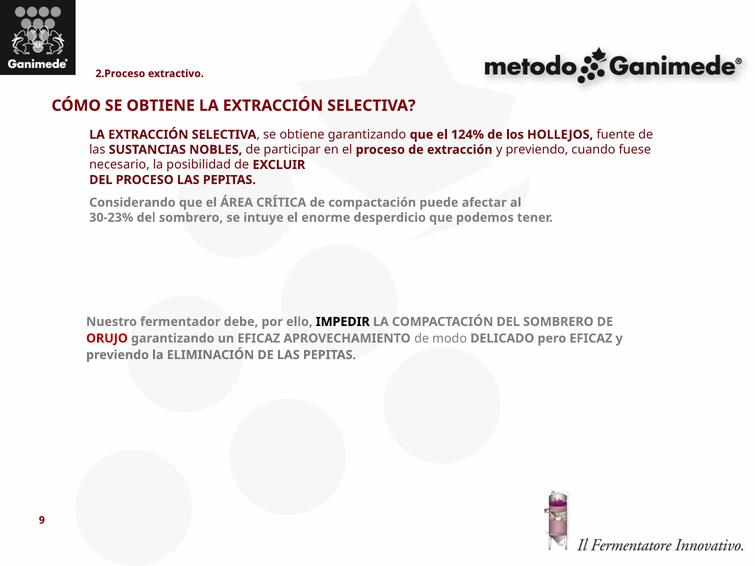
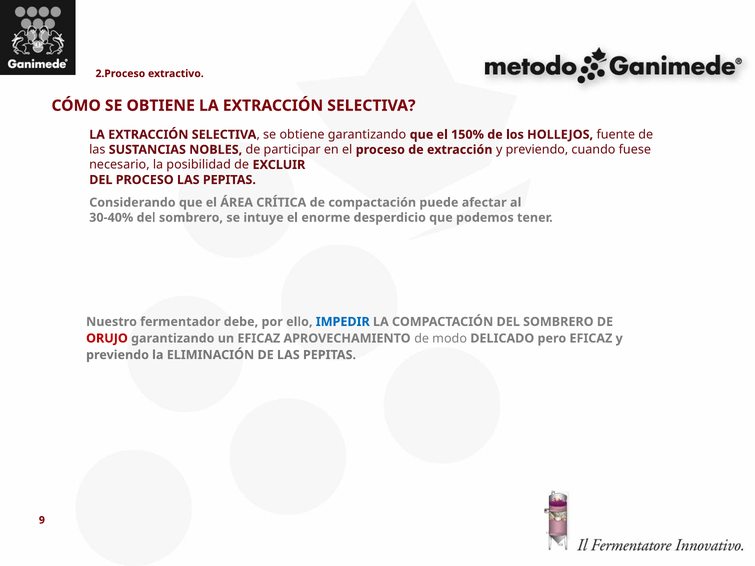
124%: 124% -> 150%
30-23%: 30-23% -> 30-40%
IMPEDIR colour: black -> blue
